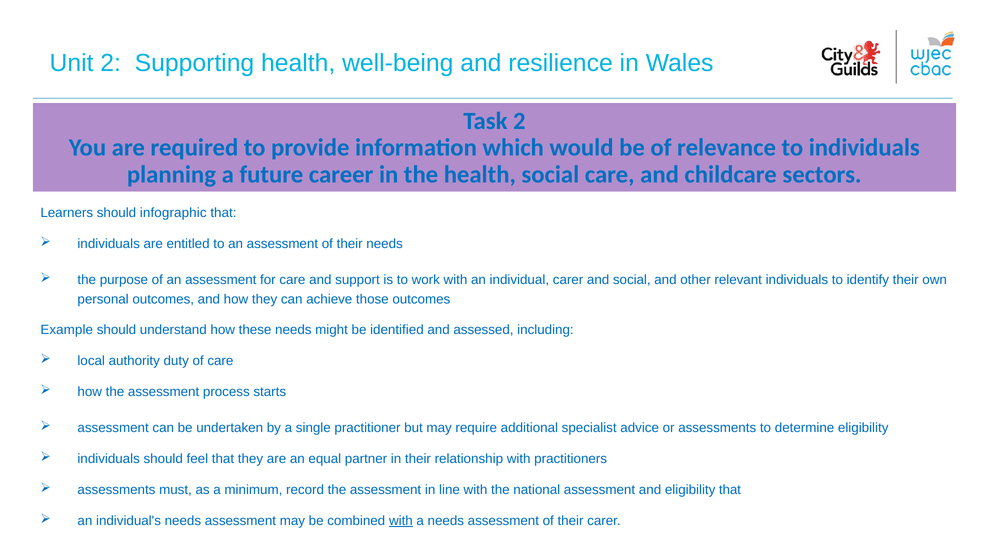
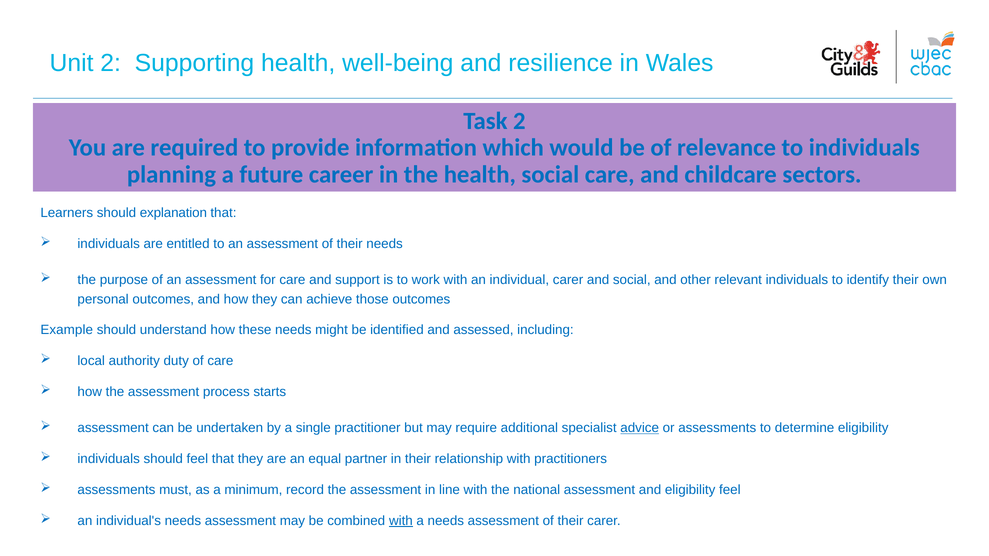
infographic: infographic -> explanation
advice underline: none -> present
eligibility that: that -> feel
